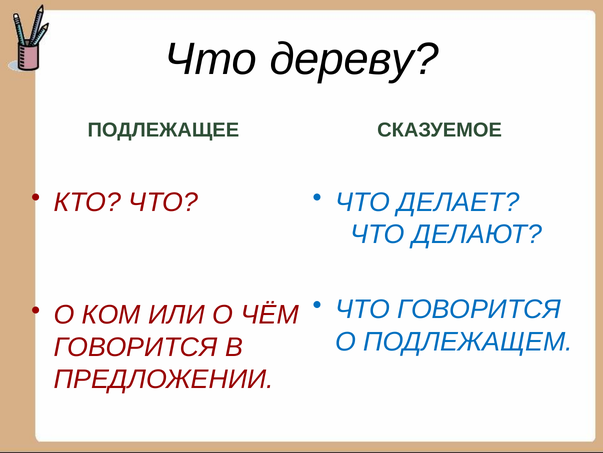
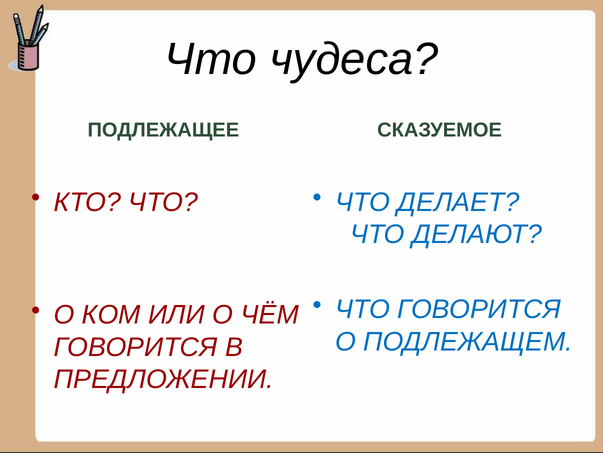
дереву: дереву -> чудеса
